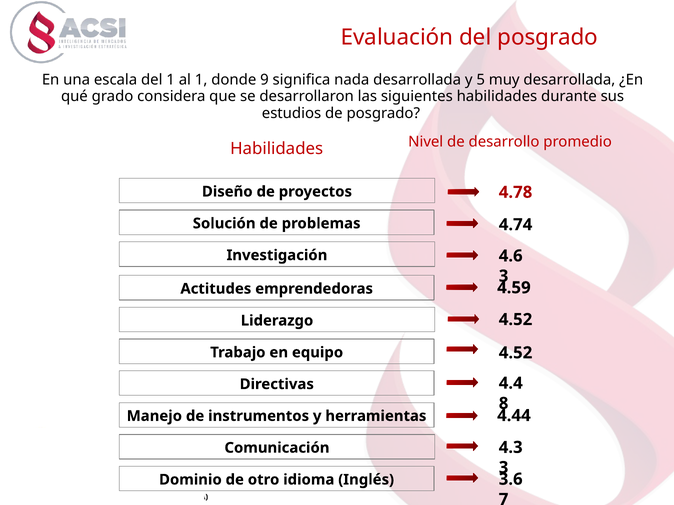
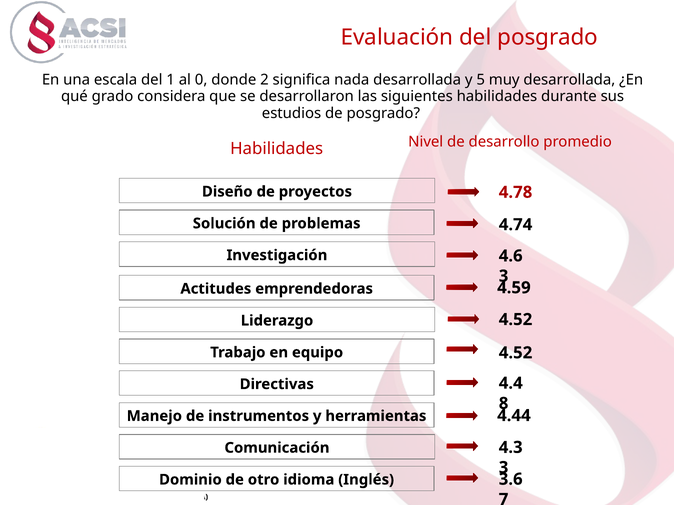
al 1: 1 -> 0
9: 9 -> 2
